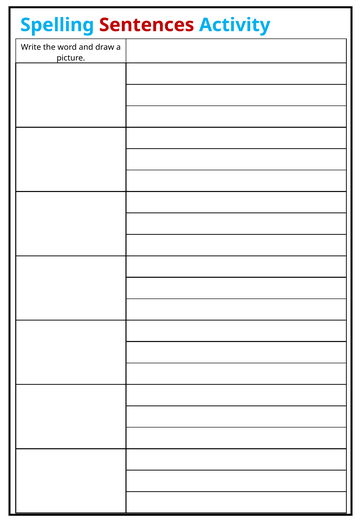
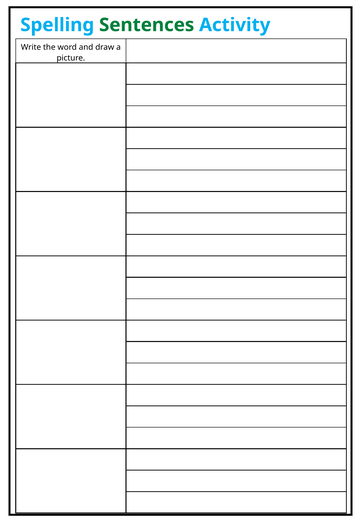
Sentences colour: red -> green
